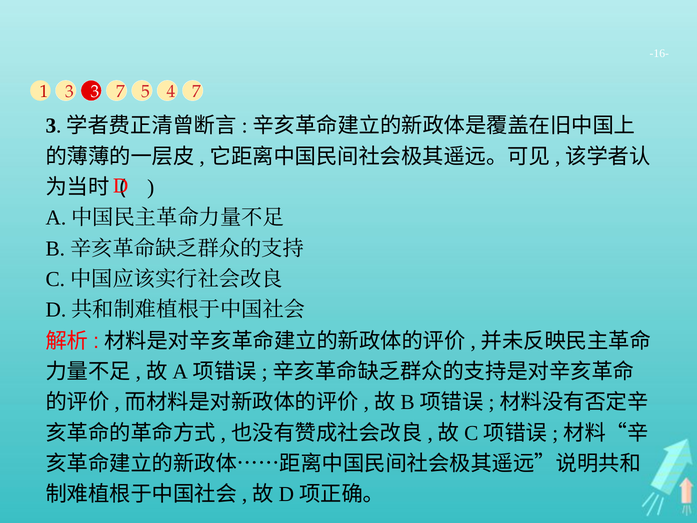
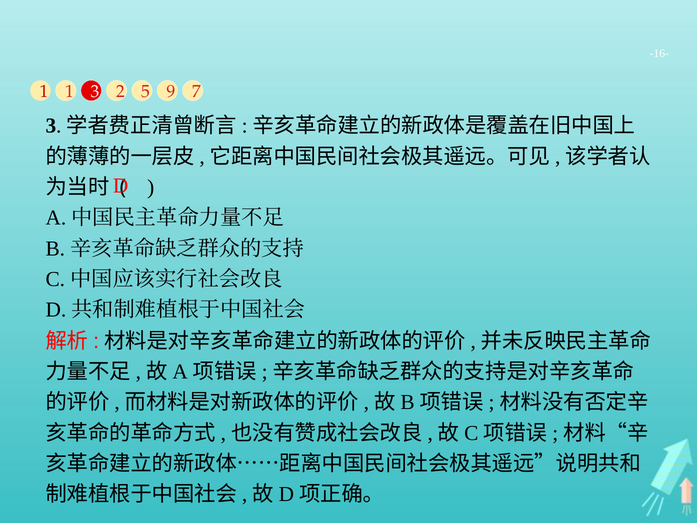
1 3: 3 -> 1
3 7: 7 -> 2
4: 4 -> 9
